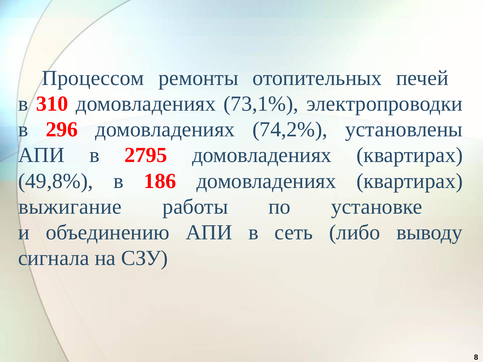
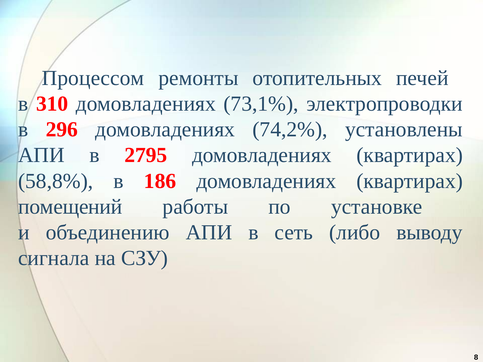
49,8%: 49,8% -> 58,8%
выжигание: выжигание -> помещений
